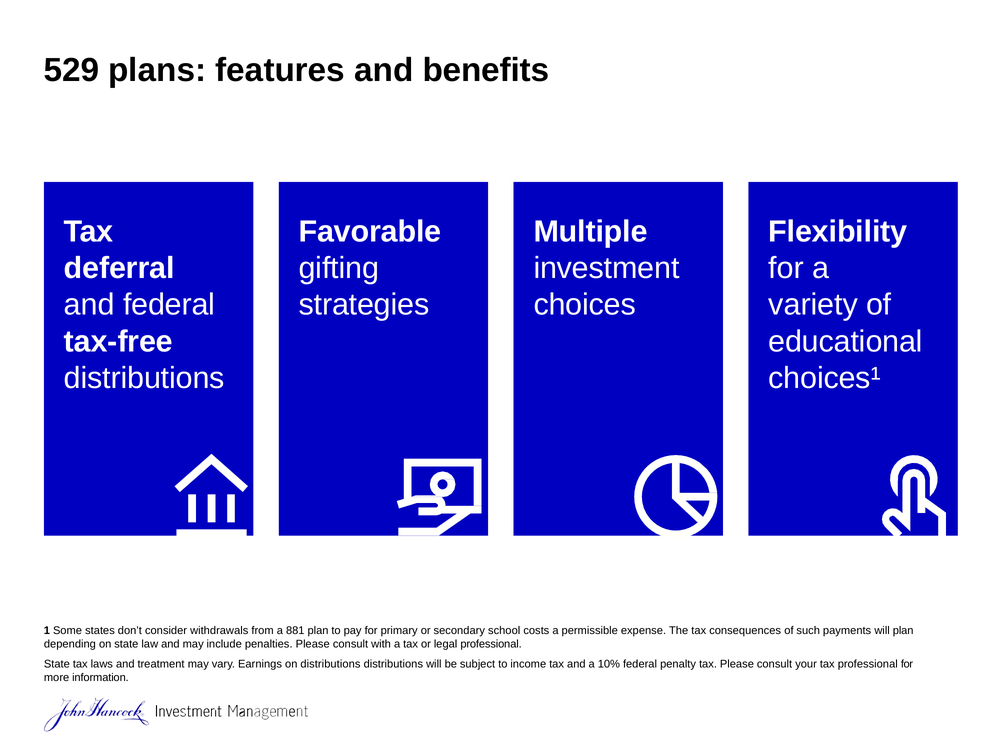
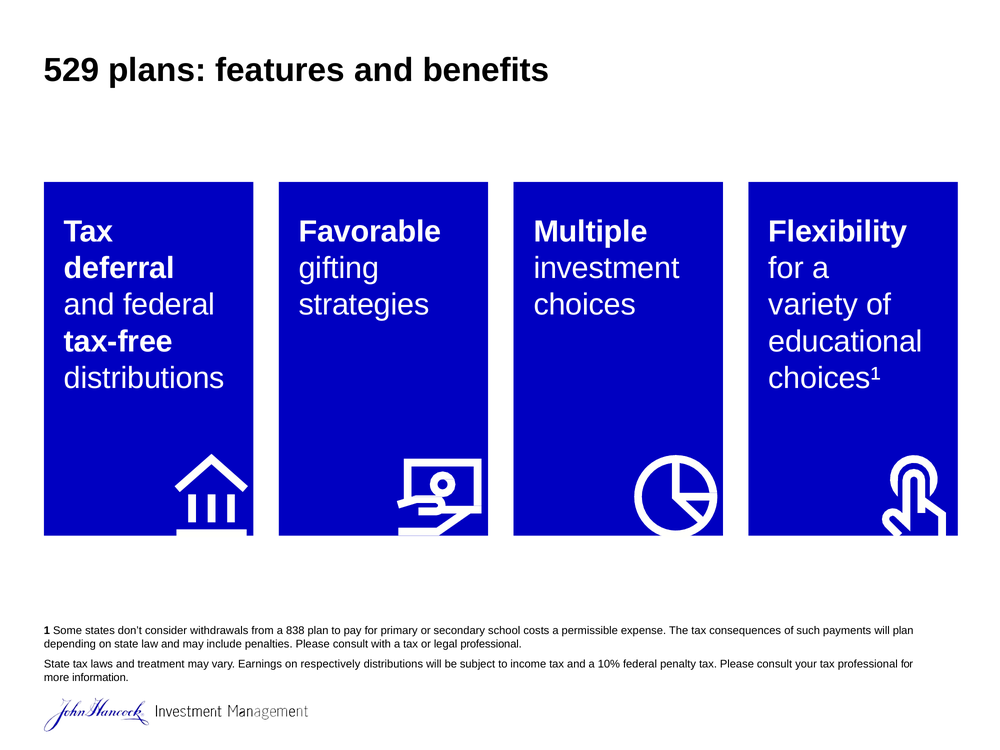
881: 881 -> 838
on distributions: distributions -> respectively
